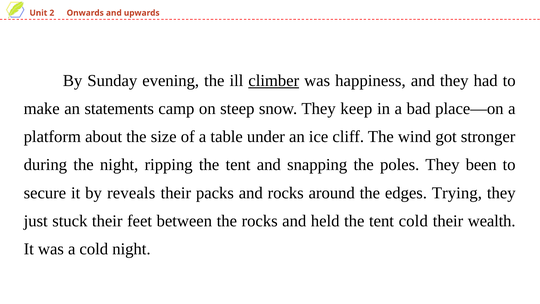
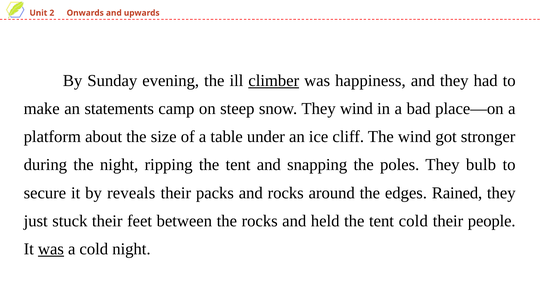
They keep: keep -> wind
been: been -> bulb
Trying: Trying -> Rained
wealth: wealth -> people
was at (51, 249) underline: none -> present
